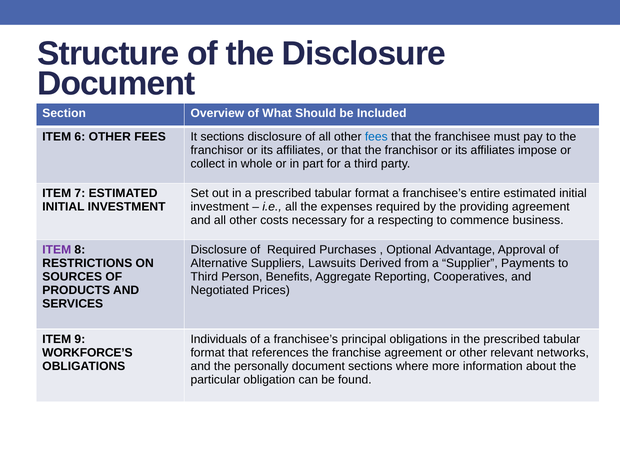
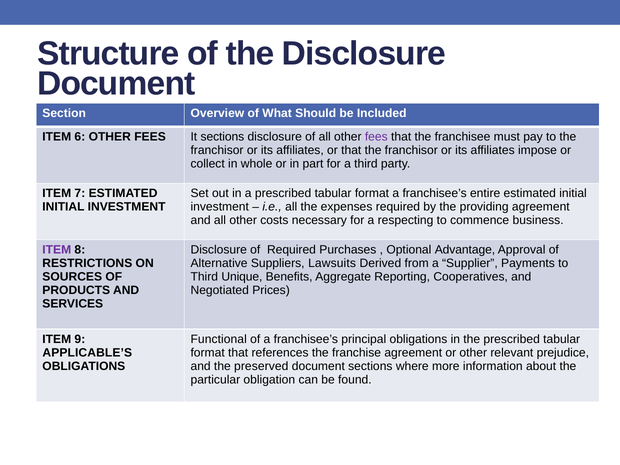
fees at (376, 137) colour: blue -> purple
Person: Person -> Unique
Individuals: Individuals -> Functional
WORKFORCE’S: WORKFORCE’S -> APPLICABLE’S
networks: networks -> prejudice
personally: personally -> preserved
